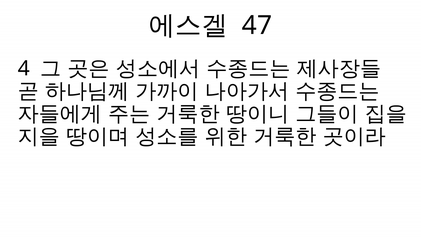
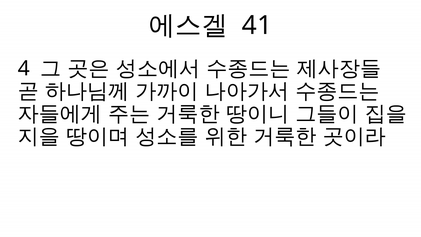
47: 47 -> 41
